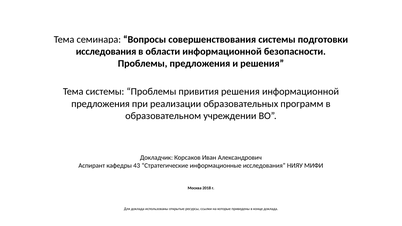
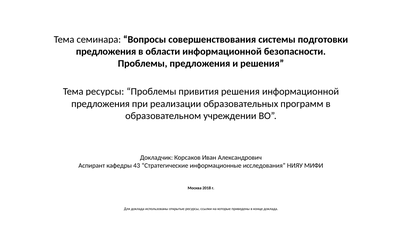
исследования at (106, 52): исследования -> предложения
Тема системы: системы -> ресурсы
